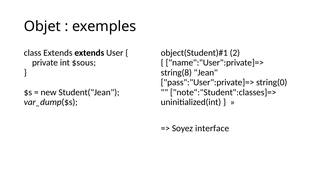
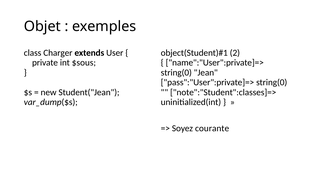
class Extends: Extends -> Charger
string(8 at (176, 73): string(8 -> string(0
interface: interface -> courante
